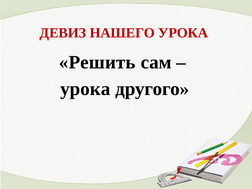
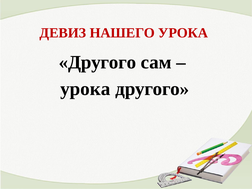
Решить at (97, 62): Решить -> Другого
